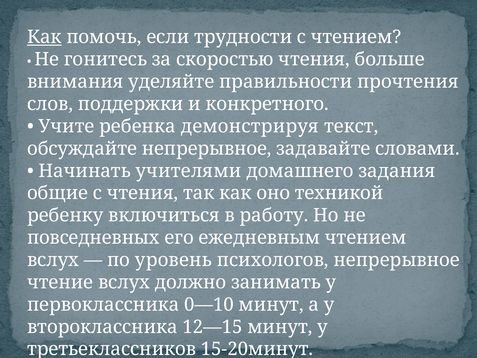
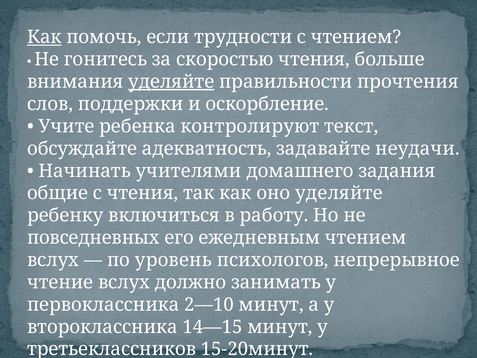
уделяйте at (171, 82) underline: none -> present
конкретного: конкретного -> оскорбление
демонстрируя: демонстрируя -> контролируют
обсуждайте непрерывное: непрерывное -> адекватность
словами: словами -> неудачи
оно техникой: техникой -> уделяйте
0—10: 0—10 -> 2—10
12—15: 12—15 -> 14—15
